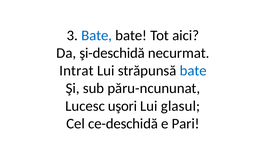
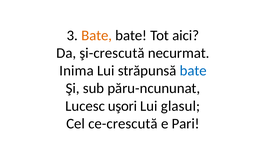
Bate at (97, 36) colour: blue -> orange
şi-deschidă: şi-deschidă -> şi-crescută
Intrat: Intrat -> Inima
ce-deschidă: ce-deschidă -> ce-crescută
